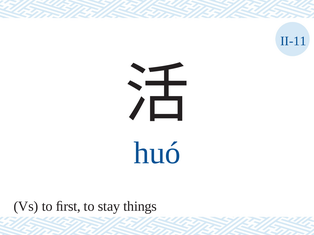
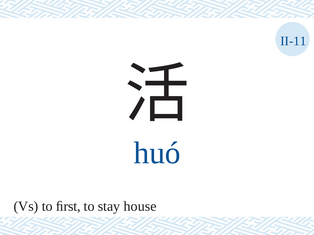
things: things -> house
